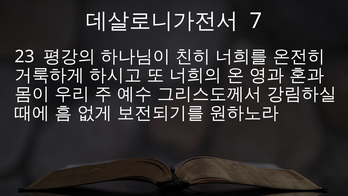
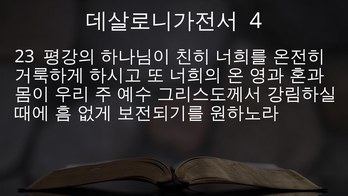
7: 7 -> 4
